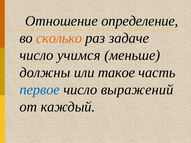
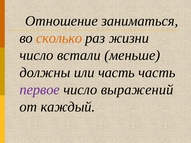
определение: определение -> заниматься
задаче: задаче -> жизни
учимся: учимся -> встали
или такое: такое -> часть
первое colour: blue -> purple
